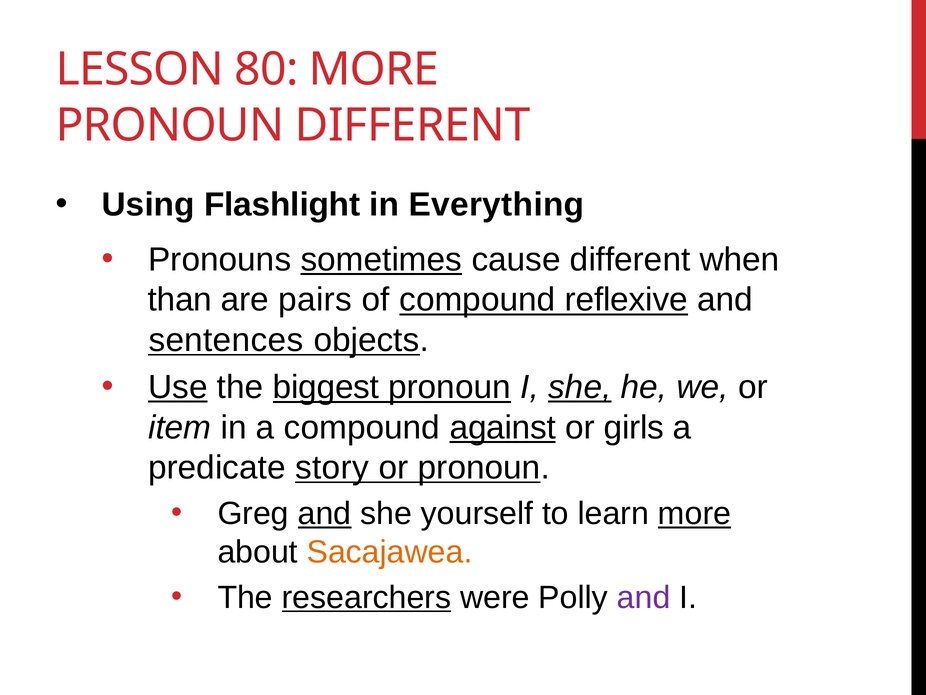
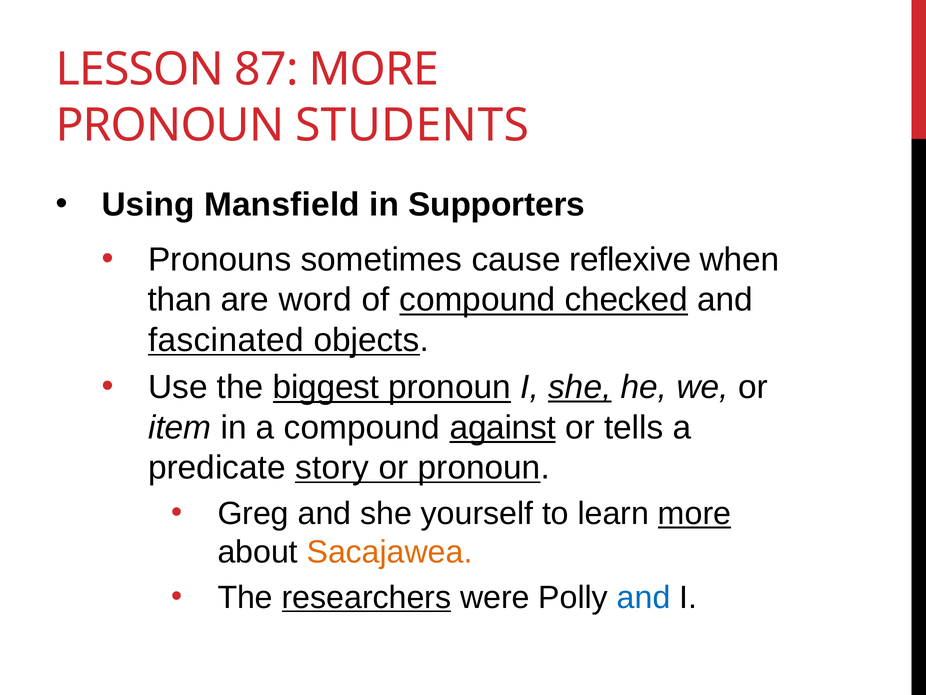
80: 80 -> 87
PRONOUN DIFFERENT: DIFFERENT -> STUDENTS
Flashlight: Flashlight -> Mansfield
Everything: Everything -> Supporters
sometimes underline: present -> none
cause different: different -> reflexive
pairs: pairs -> word
reflexive: reflexive -> checked
sentences: sentences -> fascinated
Use underline: present -> none
girls: girls -> tells
and at (325, 513) underline: present -> none
and at (644, 597) colour: purple -> blue
